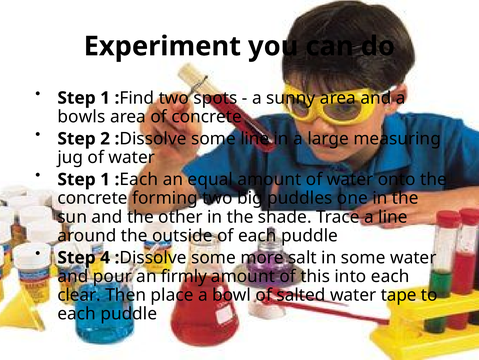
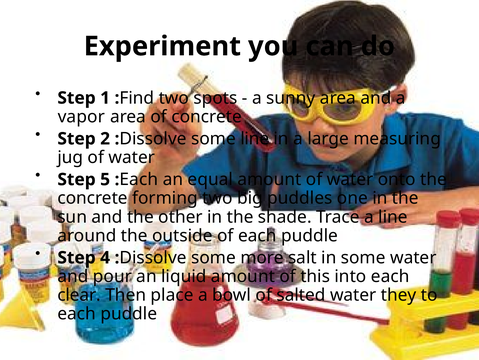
bowls: bowls -> vapor
1 at (105, 179): 1 -> 5
firmly: firmly -> liquid
tape: tape -> they
